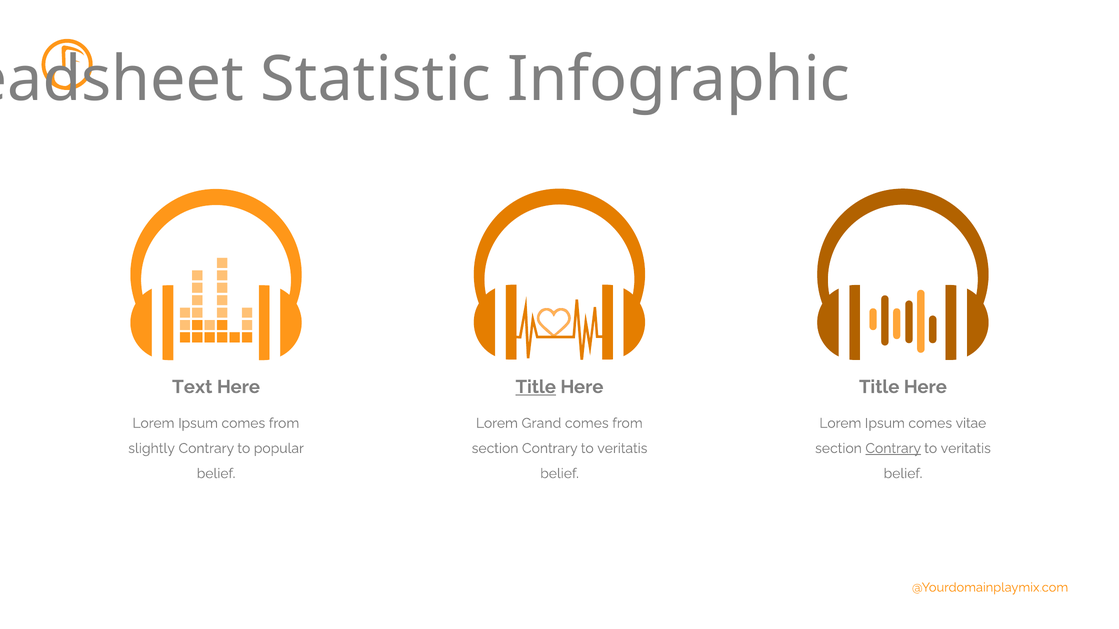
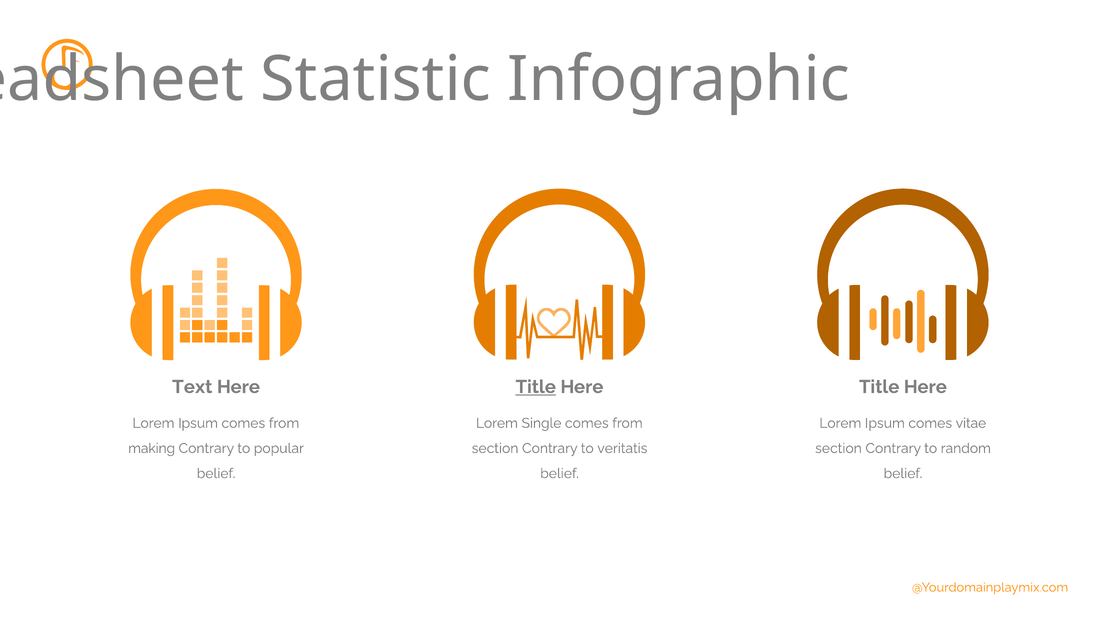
Grand: Grand -> Single
slightly: slightly -> making
Contrary at (893, 449) underline: present -> none
veritatis at (966, 449): veritatis -> random
